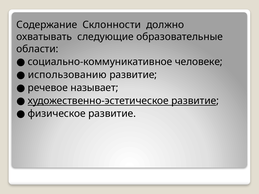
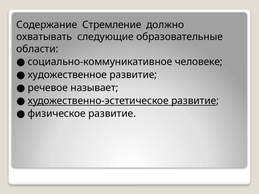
Склонности: Склонности -> Стремление
использованию: использованию -> художественное
